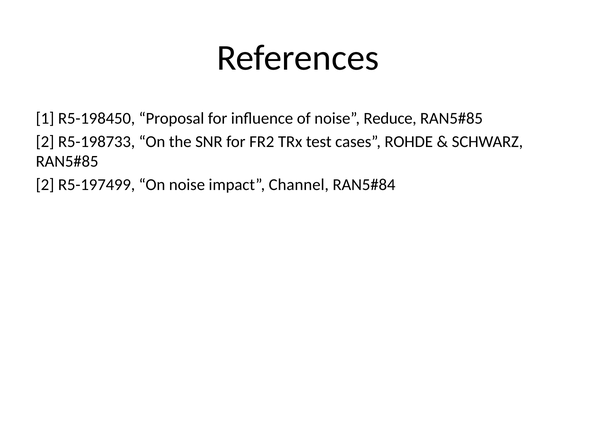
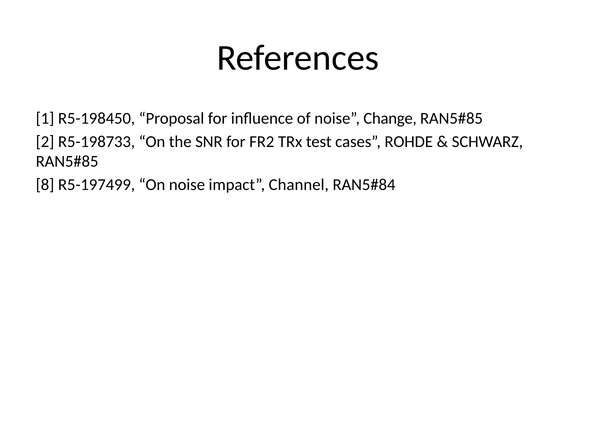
Reduce: Reduce -> Change
2 at (45, 185): 2 -> 8
